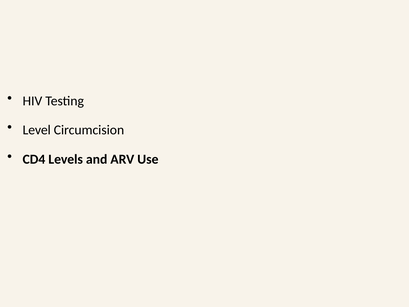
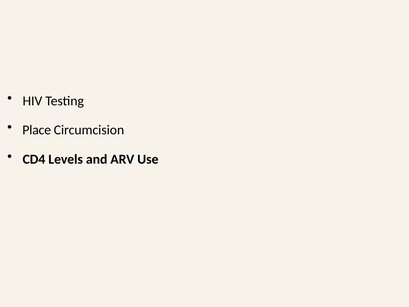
Level: Level -> Place
